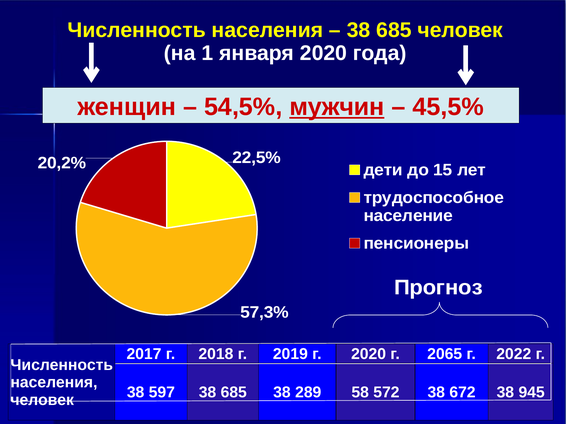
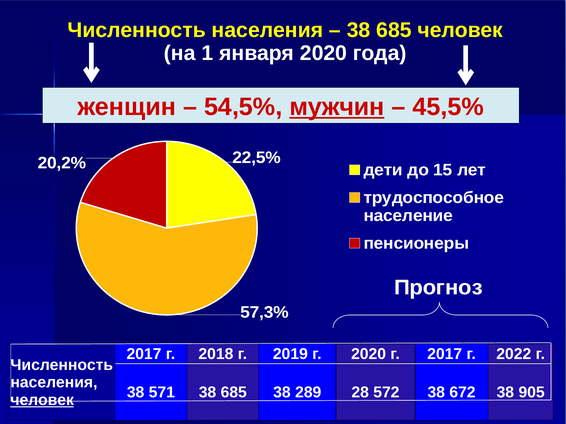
г 2065: 2065 -> 2017
597: 597 -> 571
58: 58 -> 28
945: 945 -> 905
человек at (42, 400) underline: none -> present
